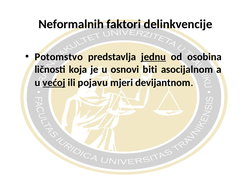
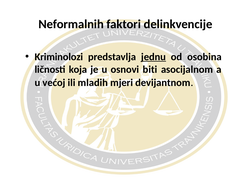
Potomstvo: Potomstvo -> Kriminolozi
većoj underline: present -> none
pojavu: pojavu -> mladih
